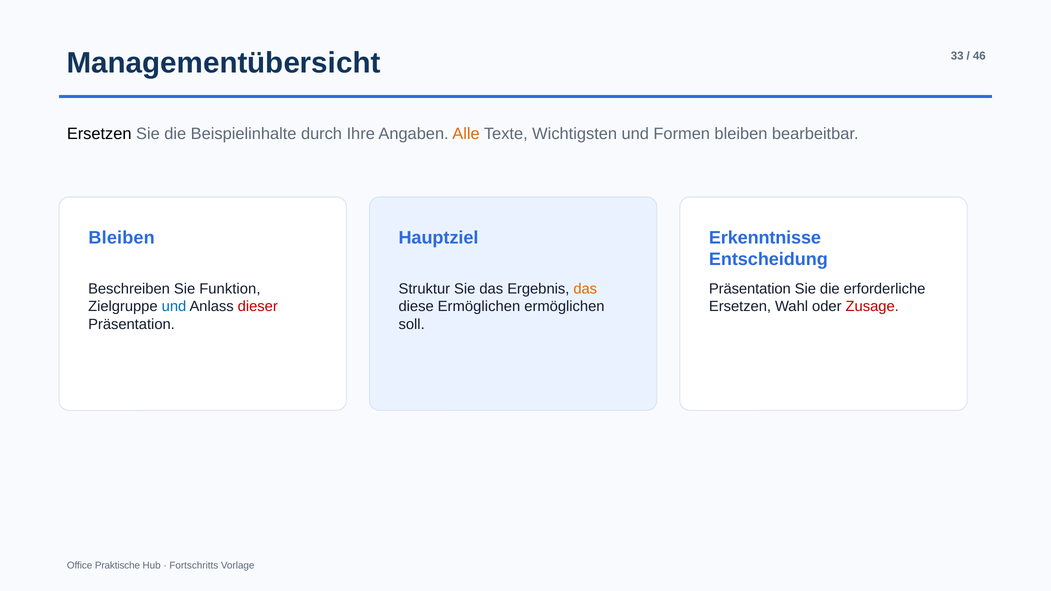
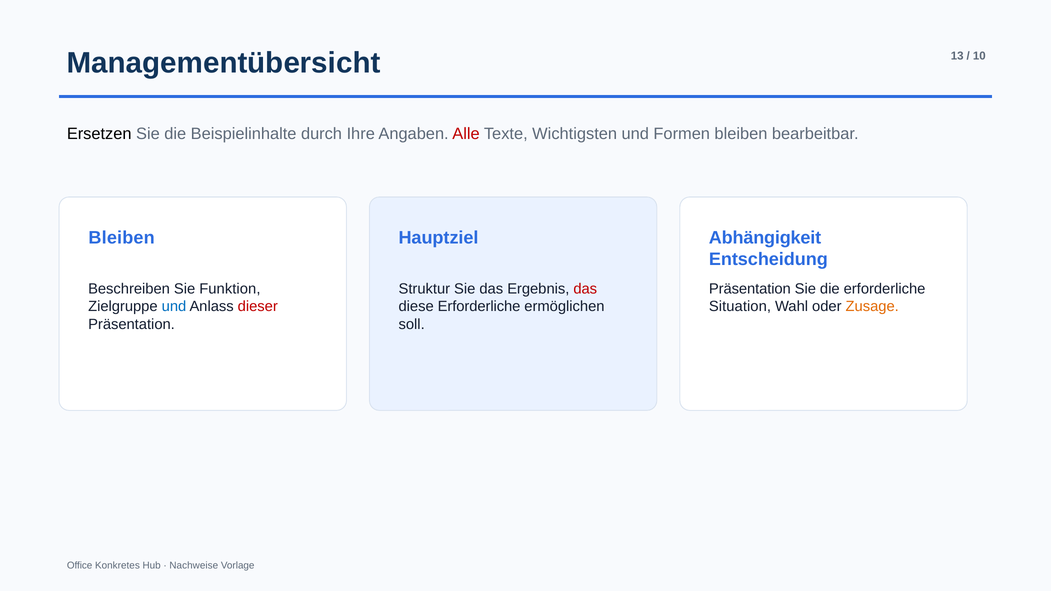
33: 33 -> 13
46: 46 -> 10
Alle colour: orange -> red
Erkenntnisse: Erkenntnisse -> Abhängigkeit
das at (585, 289) colour: orange -> red
diese Ermöglichen: Ermöglichen -> Erforderliche
Ersetzen at (740, 307): Ersetzen -> Situation
Zusage colour: red -> orange
Praktische: Praktische -> Konkretes
Fortschritts: Fortschritts -> Nachweise
